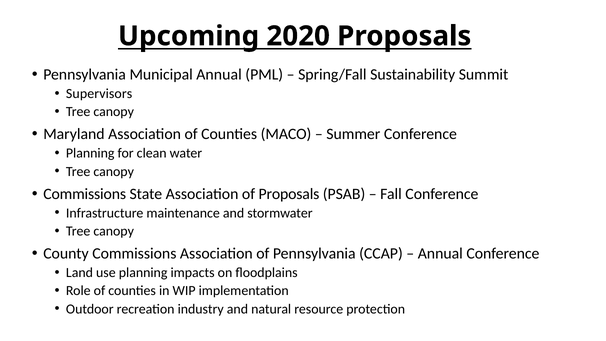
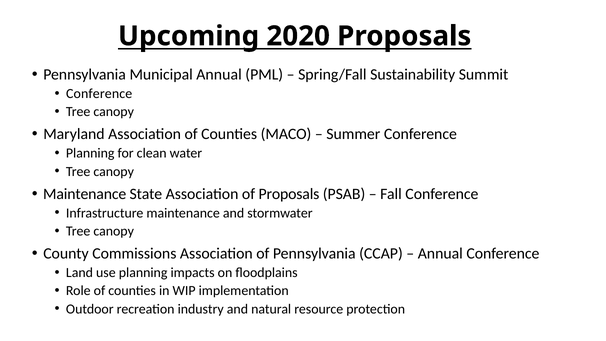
Supervisors at (99, 94): Supervisors -> Conference
Commissions at (85, 194): Commissions -> Maintenance
